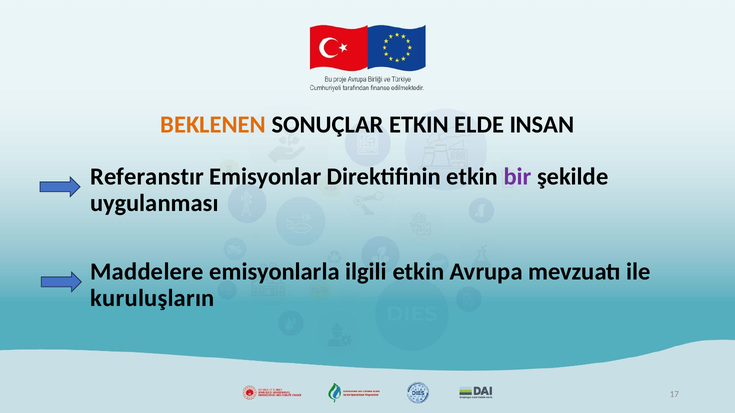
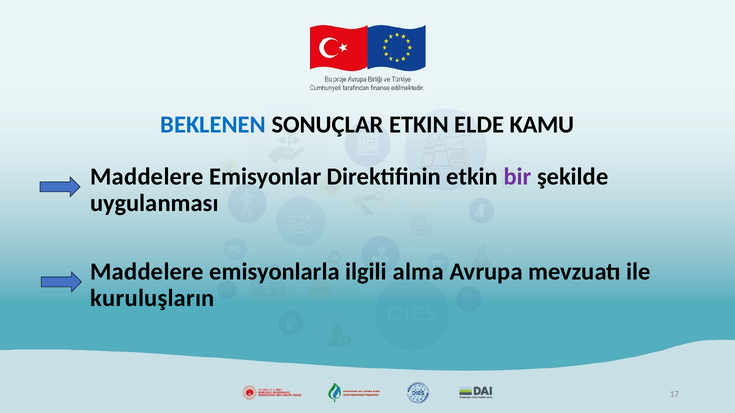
BEKLENEN colour: orange -> blue
INSAN: INSAN -> KAMU
Referanstır at (147, 177): Referanstır -> Maddelere
ilgili etkin: etkin -> alma
